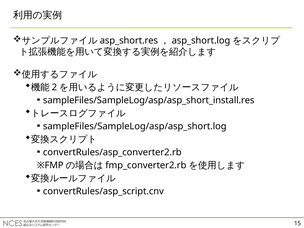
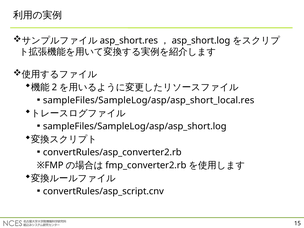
sampleFiles/SampleLog/asp/asp_short_install.res: sampleFiles/SampleLog/asp/asp_short_install.res -> sampleFiles/SampleLog/asp/asp_short_local.res
